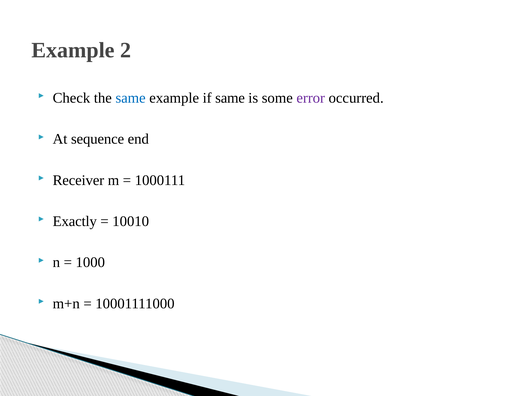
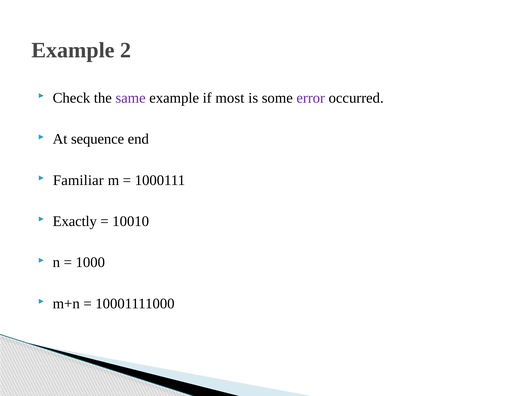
same at (131, 98) colour: blue -> purple
if same: same -> most
Receiver: Receiver -> Familiar
